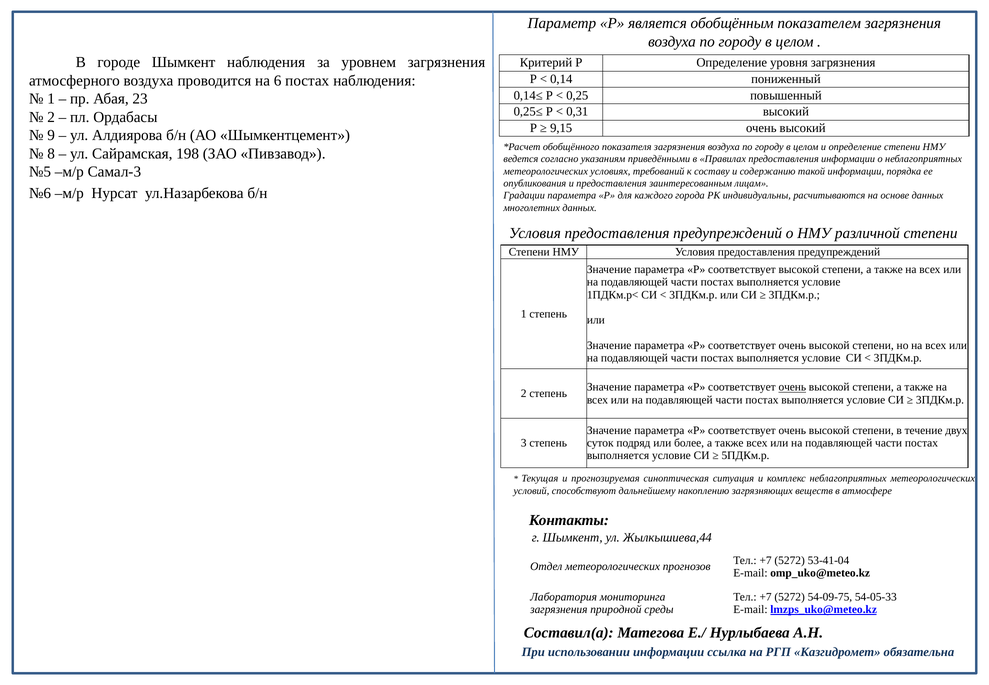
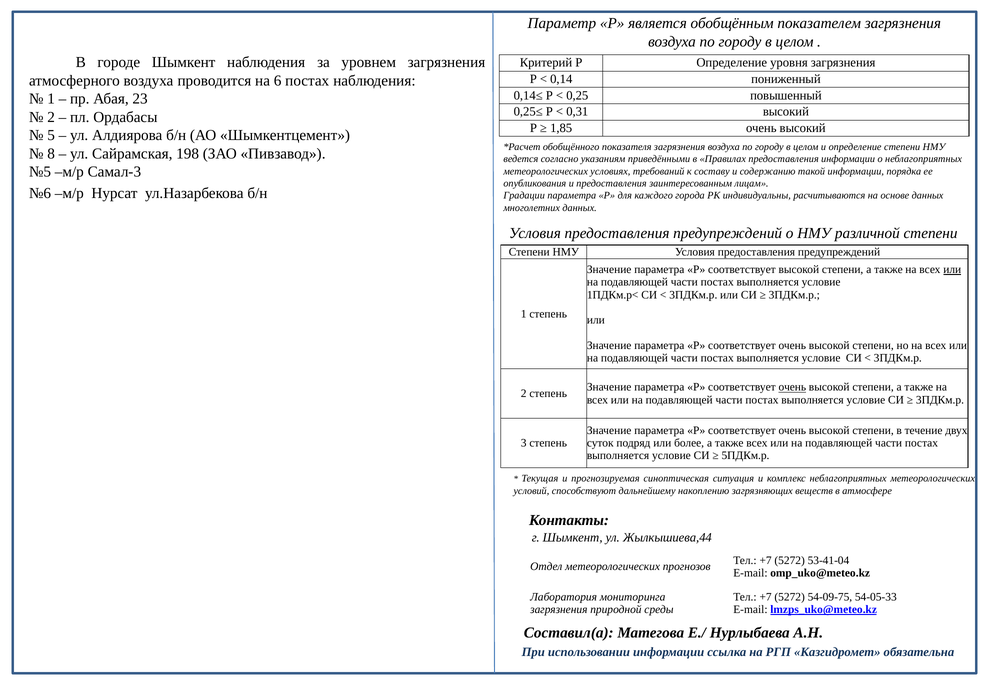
9,15: 9,15 -> 1,85
9: 9 -> 5
или at (952, 269) underline: none -> present
